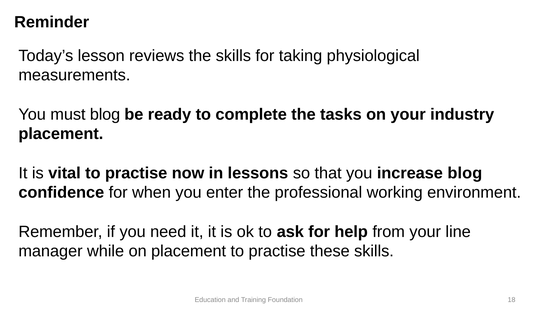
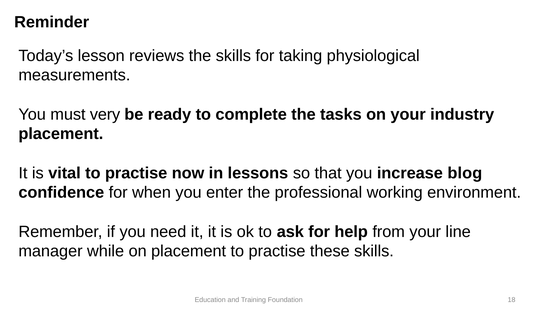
must blog: blog -> very
